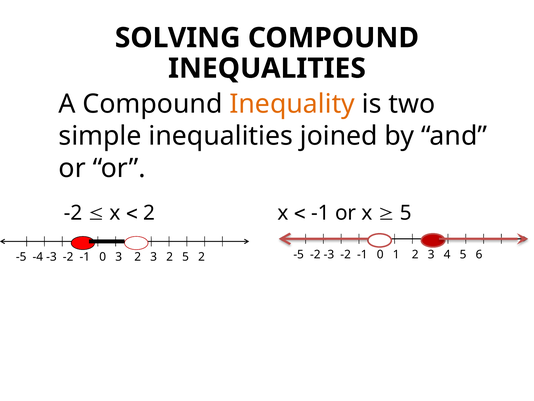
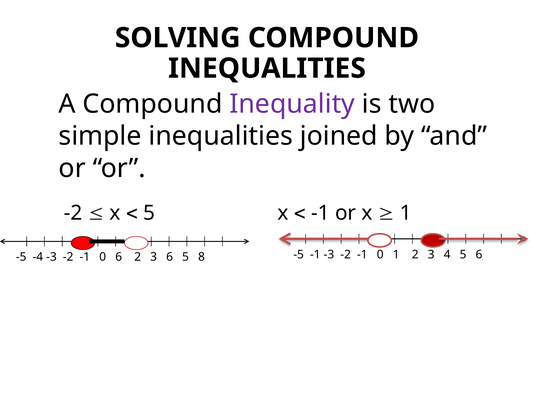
Inequality colour: orange -> purple
2 at (149, 213): 2 -> 5
5 at (406, 213): 5 -> 1
0 3: 3 -> 6
2 3 2: 2 -> 6
5 2: 2 -> 8
-5 -2: -2 -> -1
